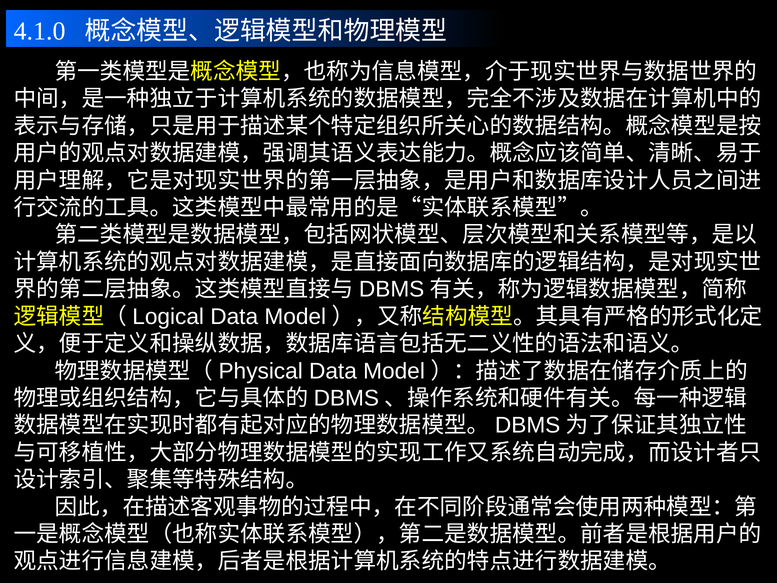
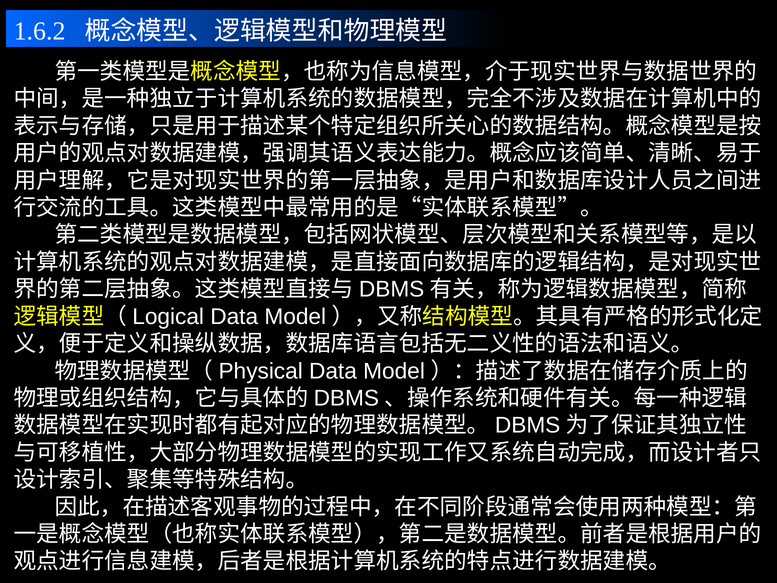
4.1.0: 4.1.0 -> 1.6.2
